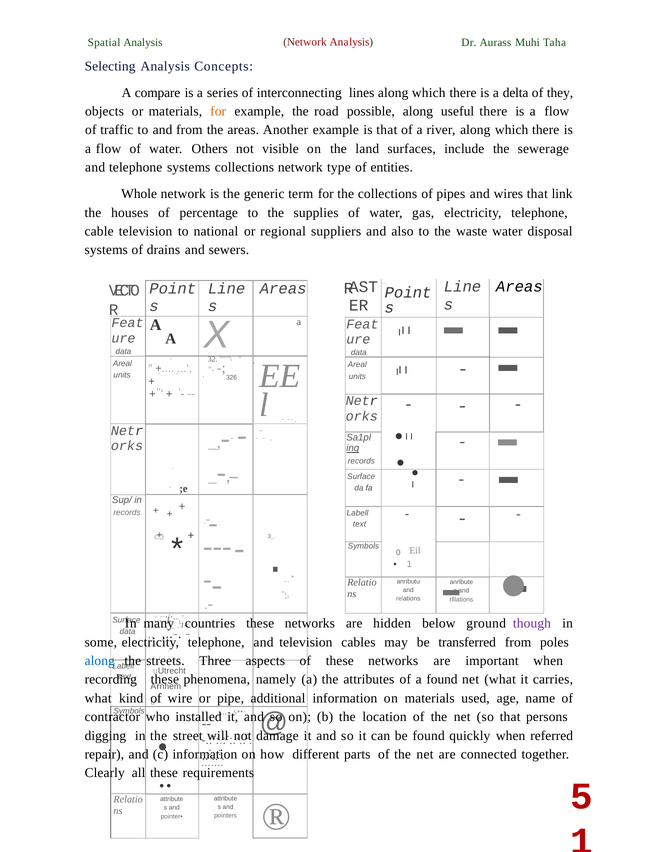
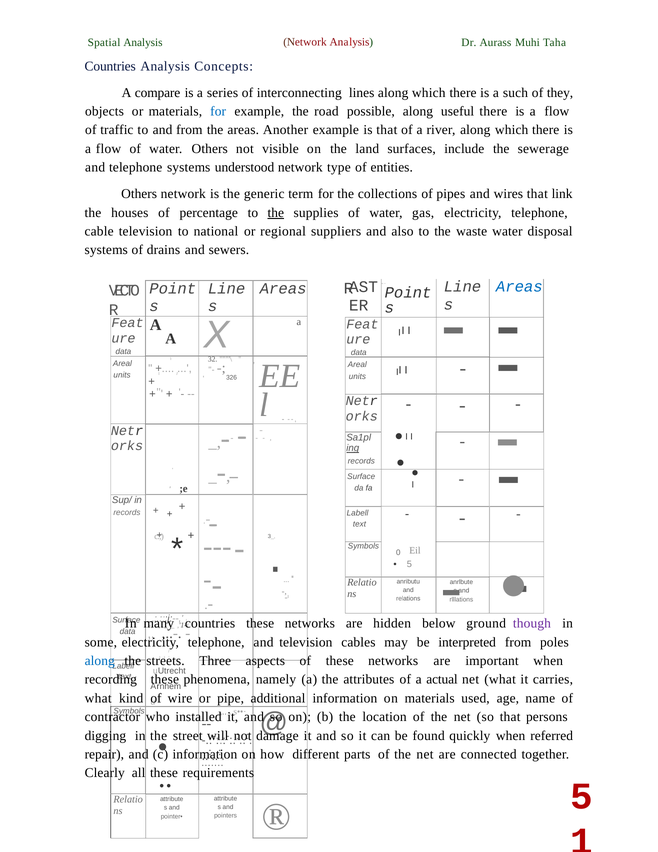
Selecting at (110, 66): Selecting -> Countries
delta: delta -> such
for at (218, 111) colour: orange -> blue
systems collections: collections -> understood
Whole at (139, 194): Whole -> Others
the at (276, 212) underline: none -> present
Areas at (519, 287) colour: black -> blue
1 at (409, 564): 1 -> 5
transferred: transferred -> interpreted
a found: found -> actual
